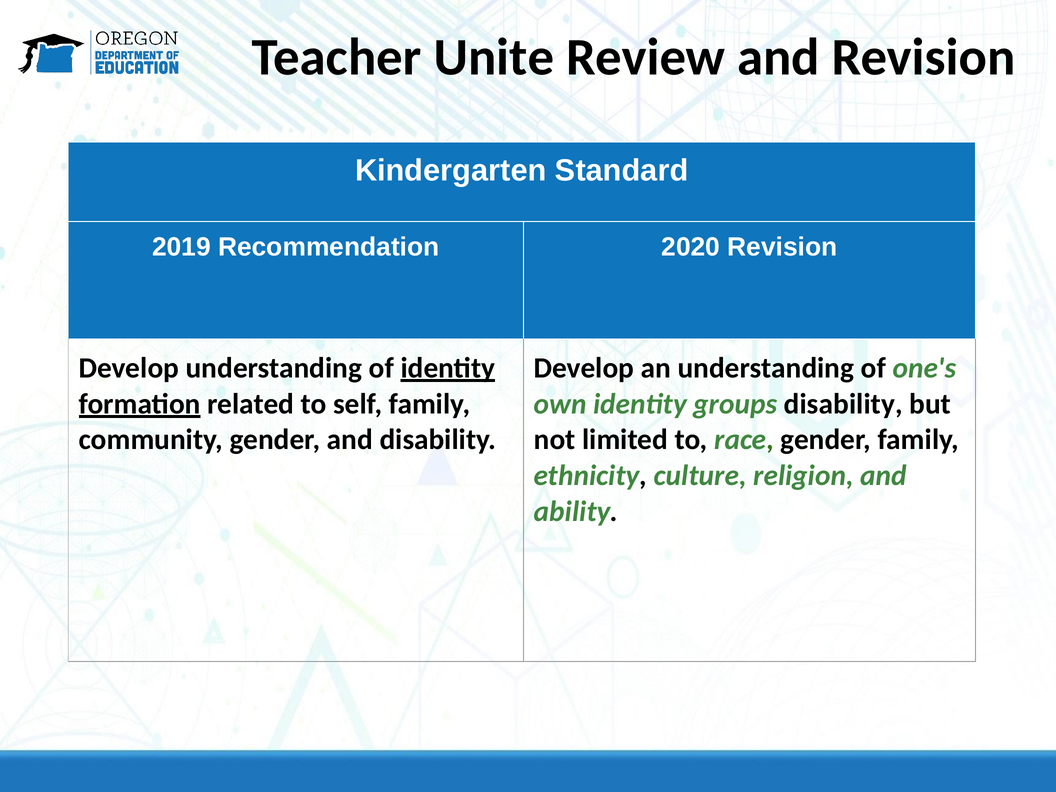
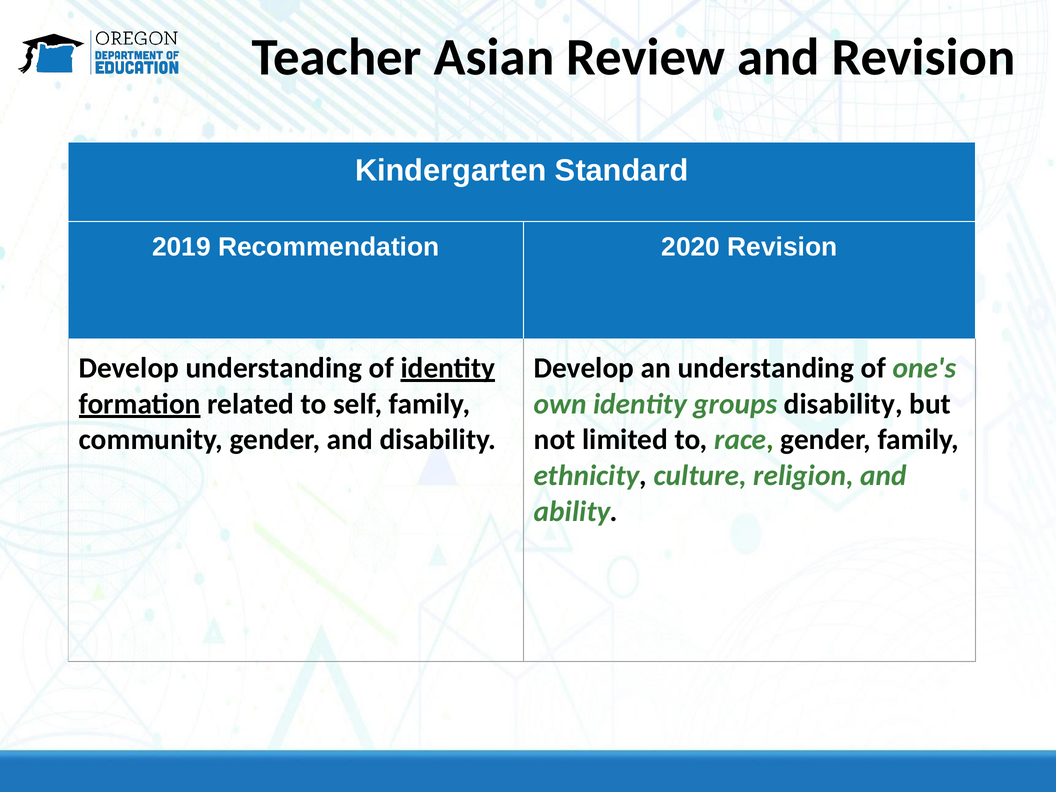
Unite: Unite -> Asian
